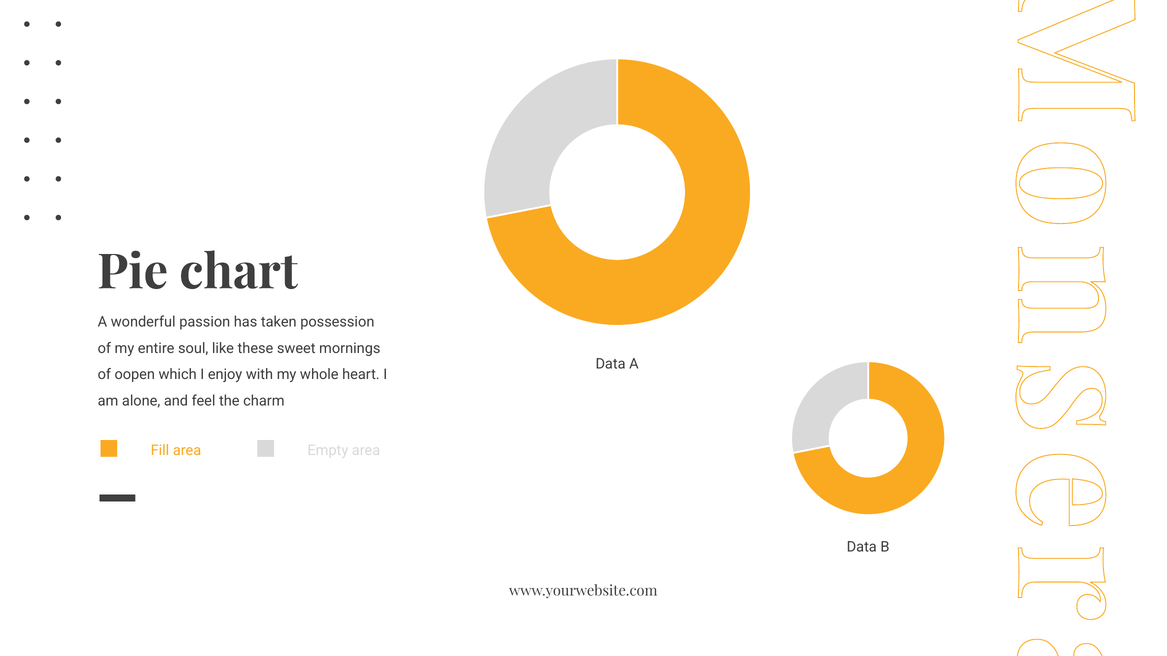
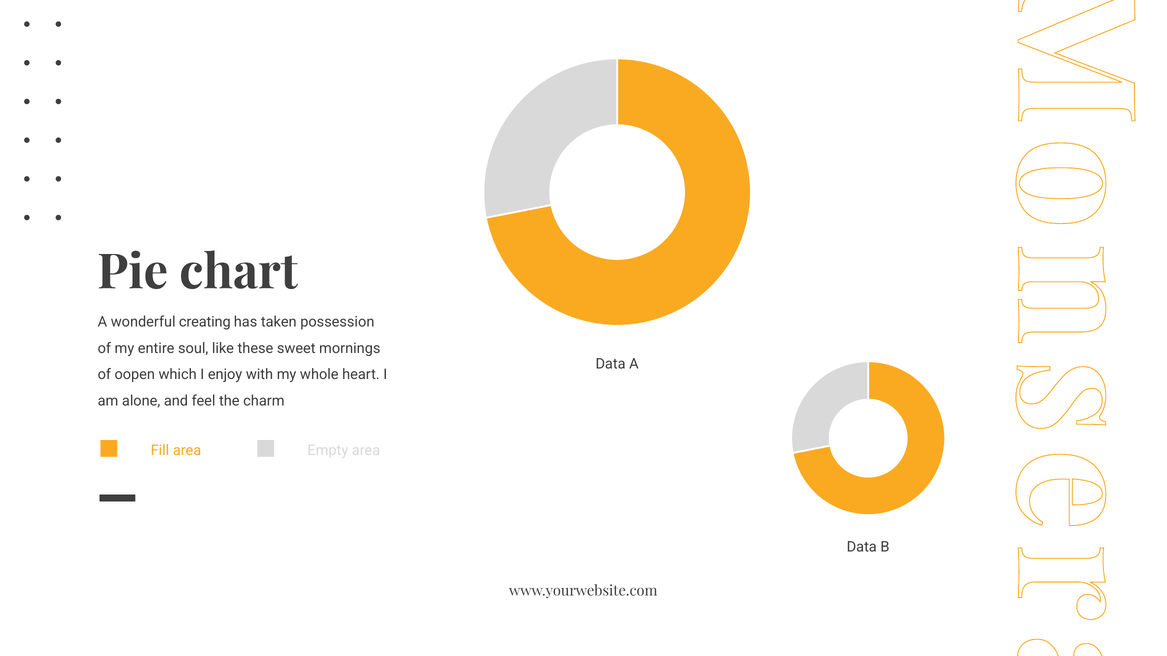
passion: passion -> creating
